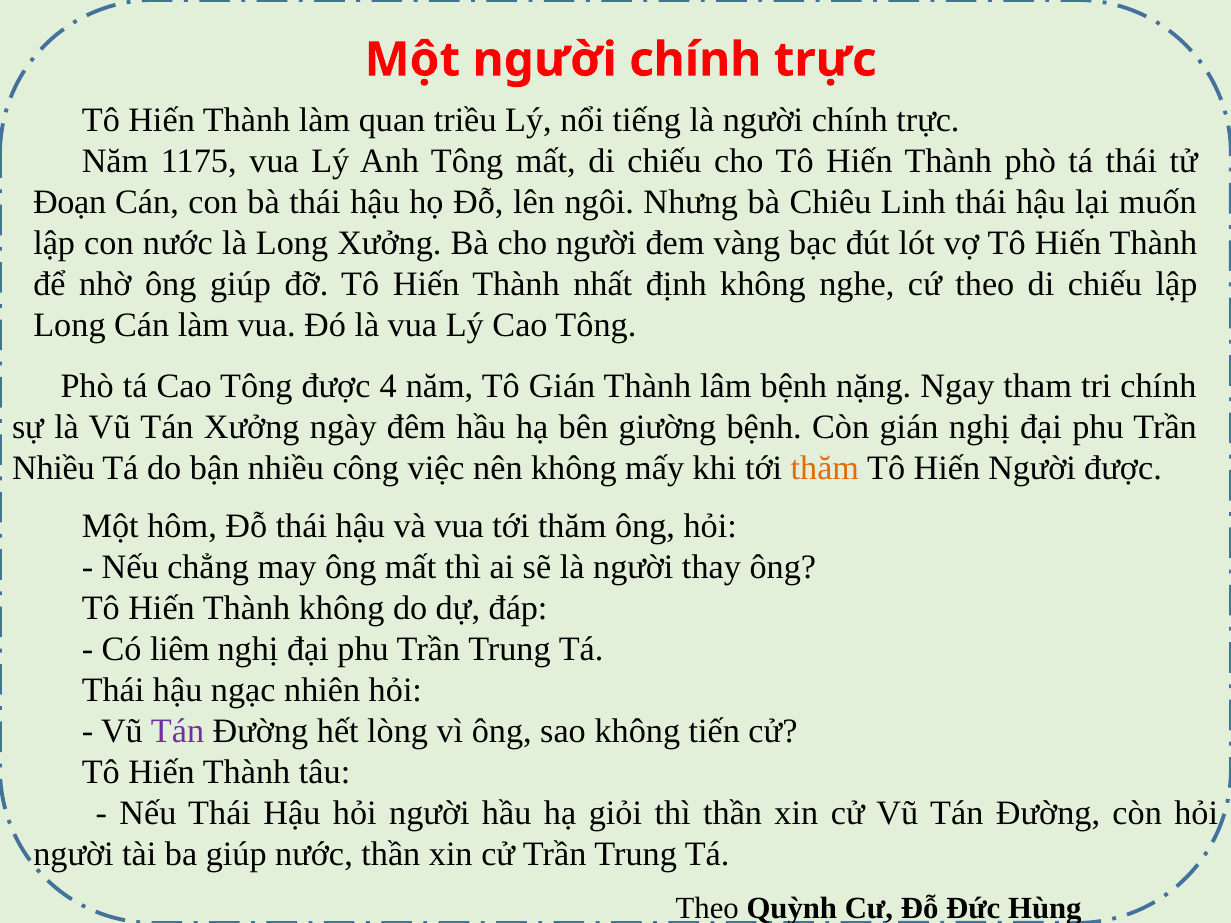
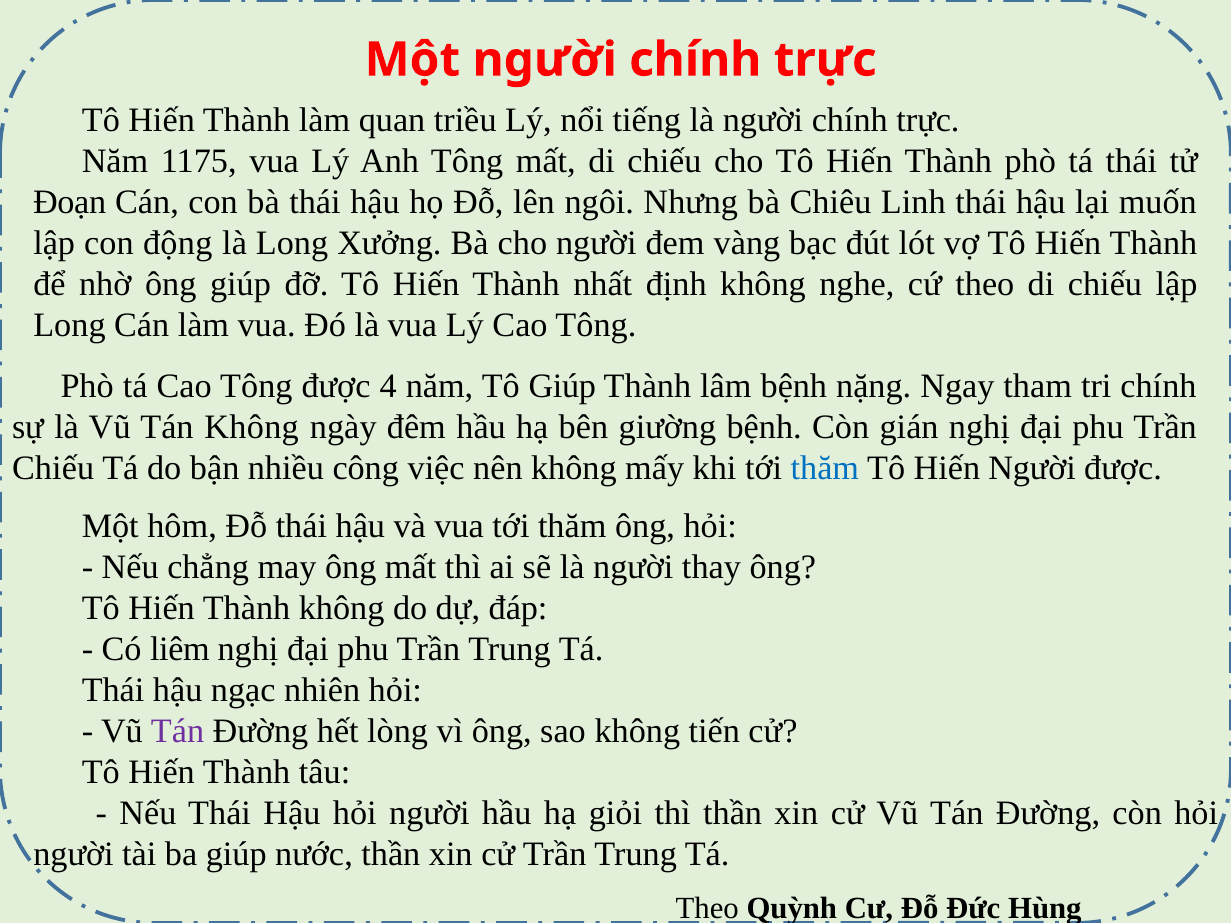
con nước: nước -> động
Tô Gián: Gián -> Giúp
Tán Xưởng: Xưởng -> Không
Nhiều at (53, 468): Nhiều -> Chiếu
thăm at (825, 468) colour: orange -> blue
